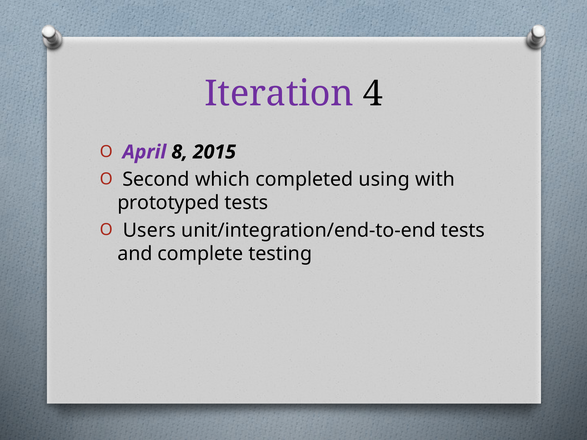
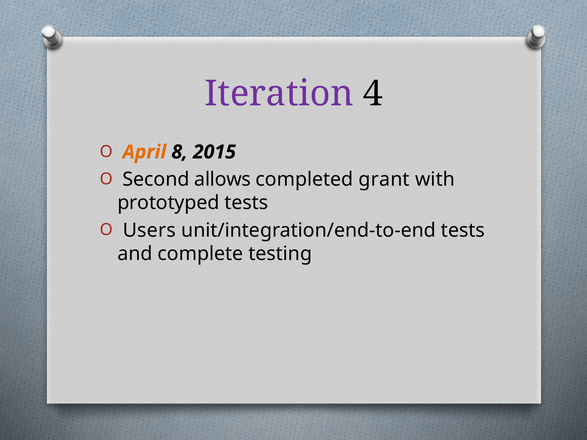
April colour: purple -> orange
which: which -> allows
using: using -> grant
